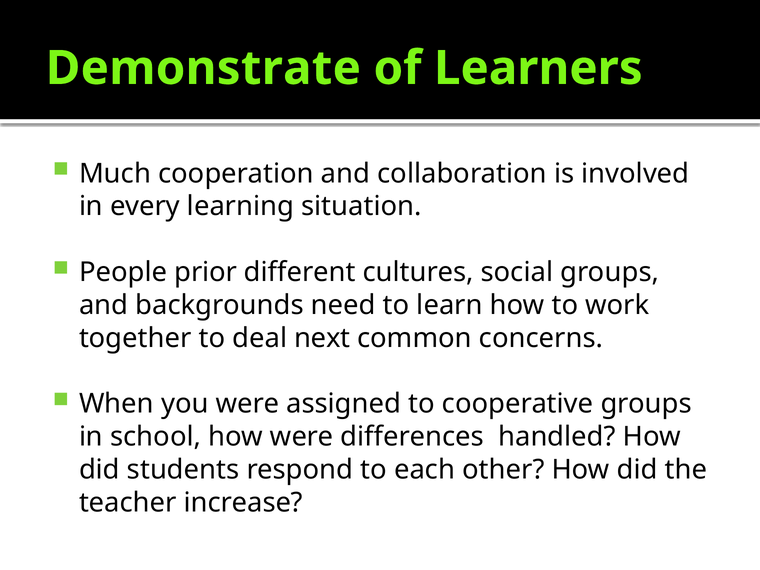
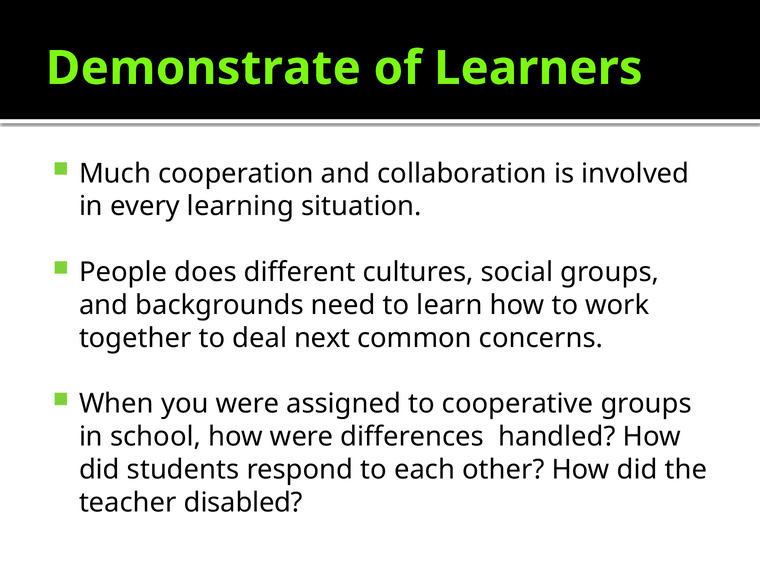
prior: prior -> does
increase: increase -> disabled
